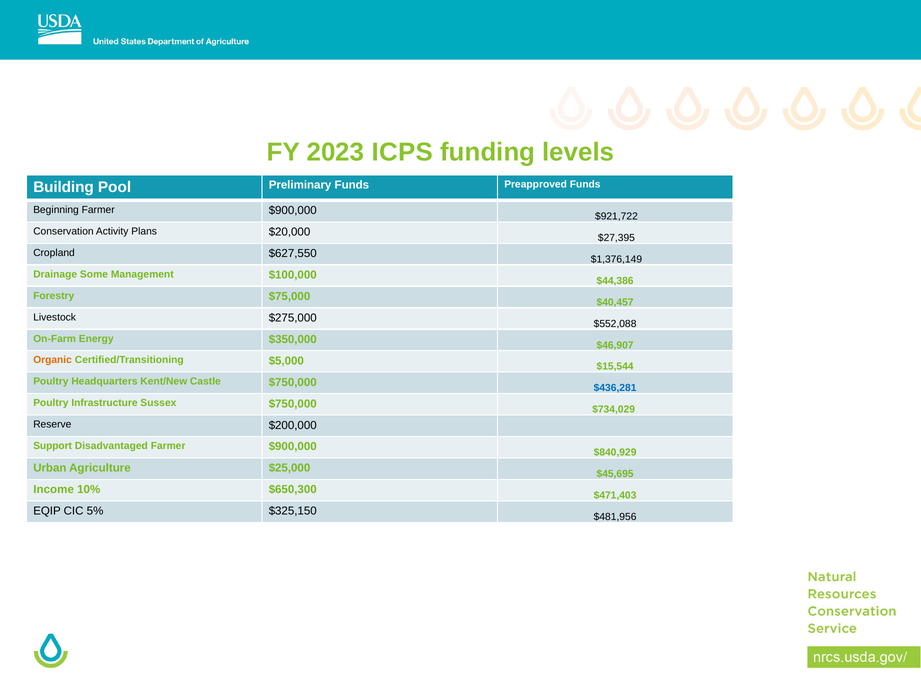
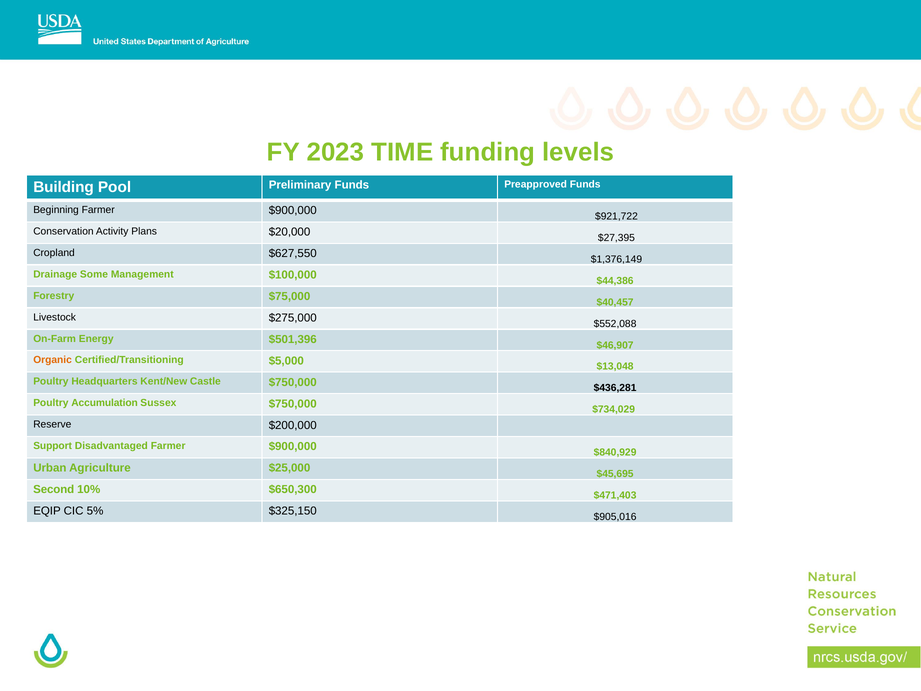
ICPS: ICPS -> TIME
$350,000: $350,000 -> $501,396
$15,544: $15,544 -> $13,048
$436,281 colour: blue -> black
Infrastructure: Infrastructure -> Accumulation
Income: Income -> Second
$481,956: $481,956 -> $905,016
